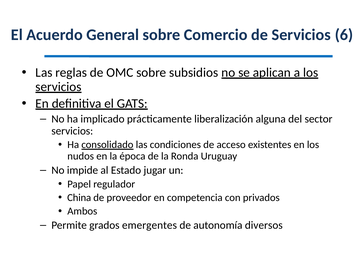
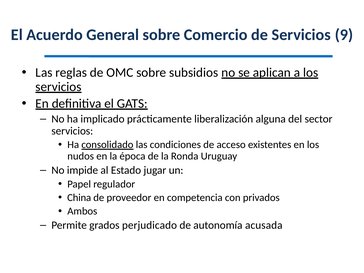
6: 6 -> 9
emergentes: emergentes -> perjudicado
diversos: diversos -> acusada
